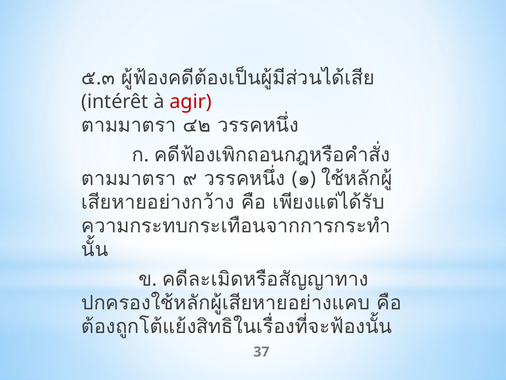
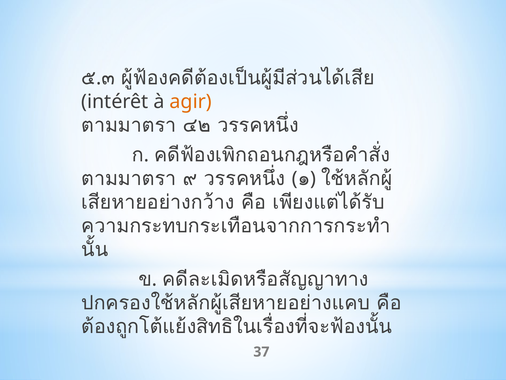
agir colour: red -> orange
